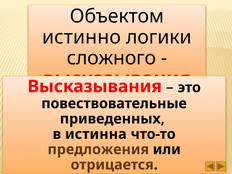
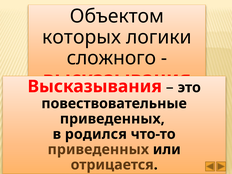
истинно: истинно -> которых
истинна: истинна -> родился
предложения at (98, 149): предложения -> приведенных
